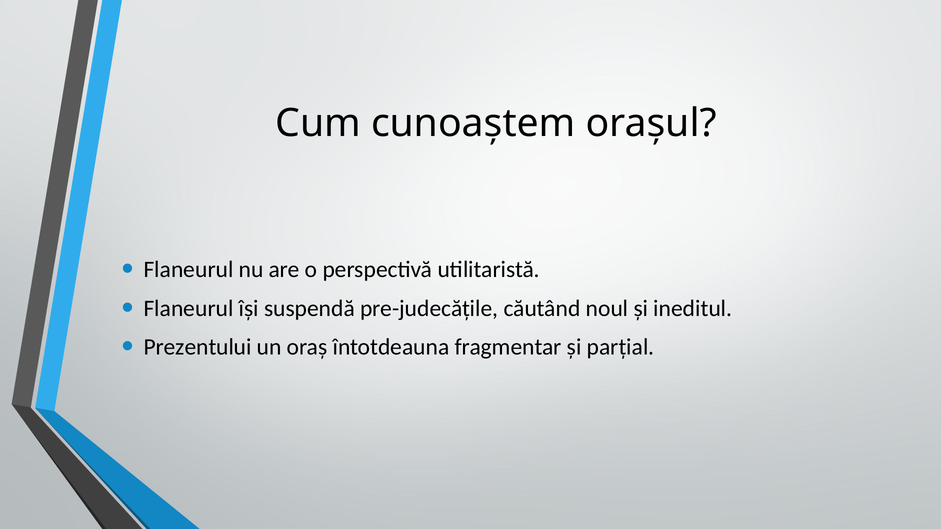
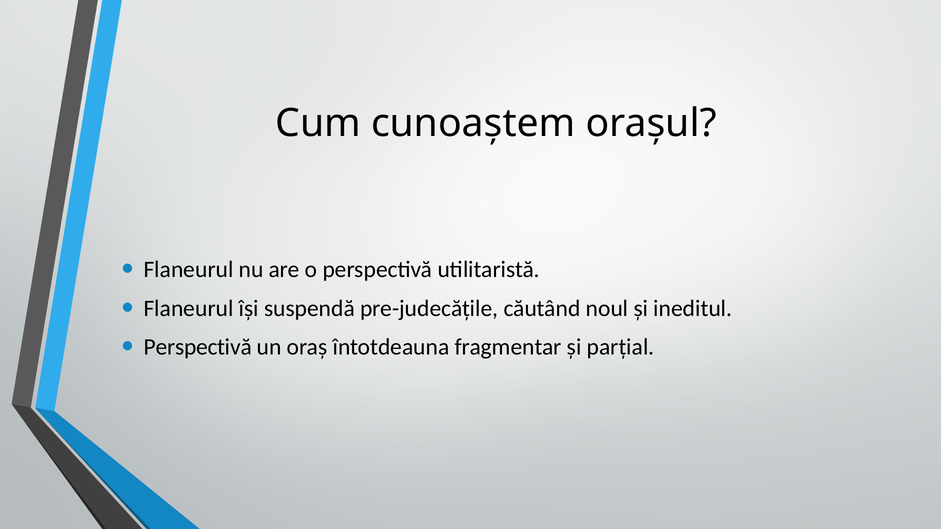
Prezentului at (198, 347): Prezentului -> Perspectivă
